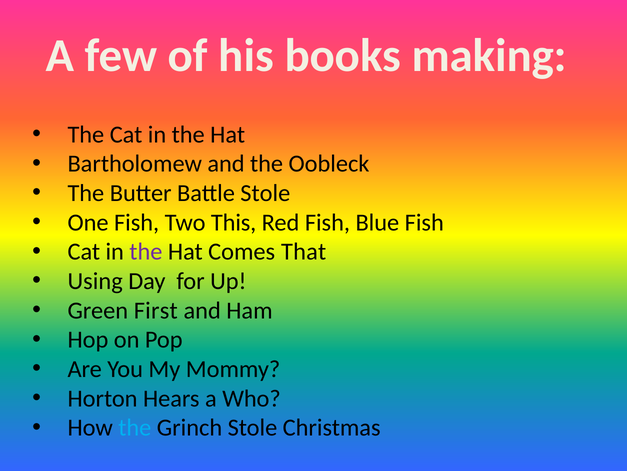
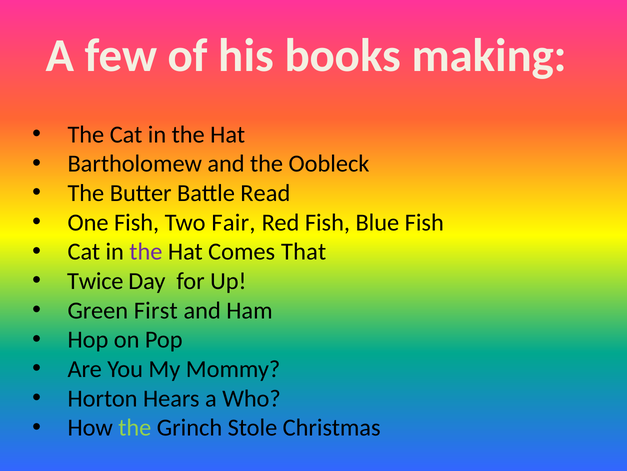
Battle Stole: Stole -> Read
This: This -> Fair
Using: Using -> Twice
the at (135, 427) colour: light blue -> light green
